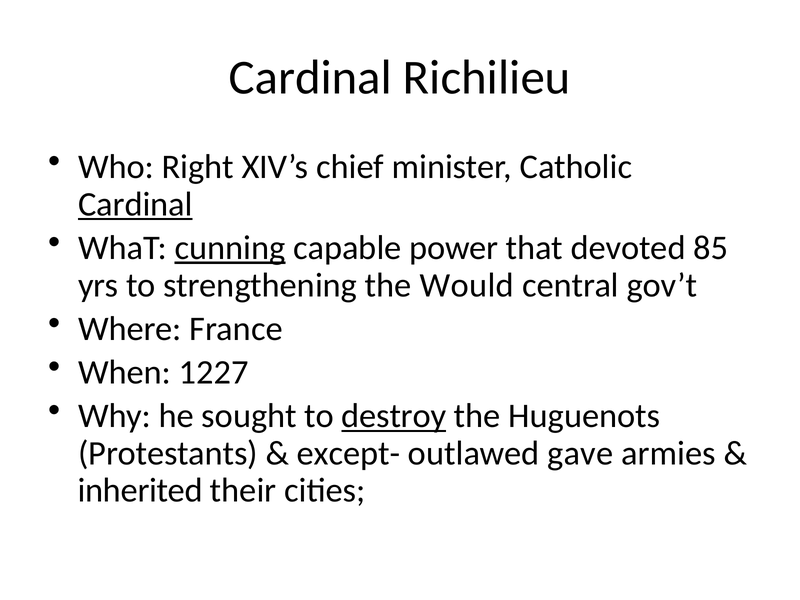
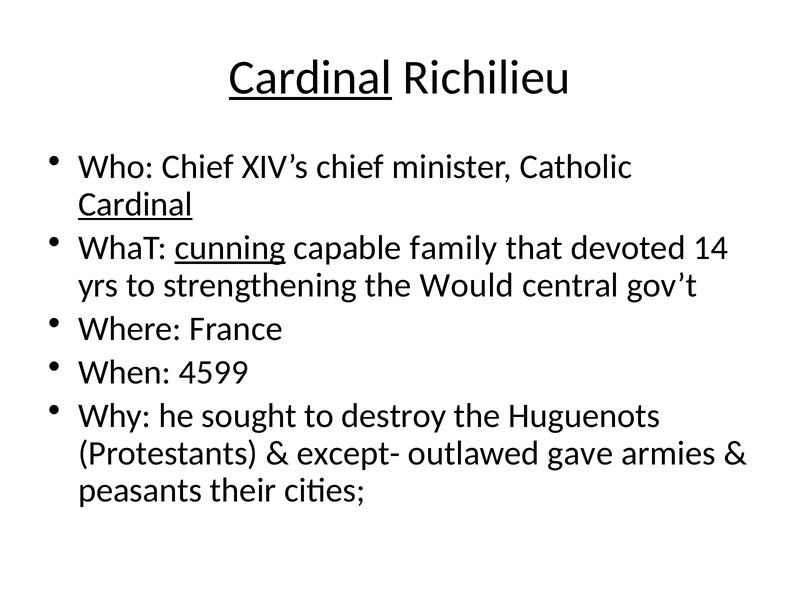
Cardinal at (310, 77) underline: none -> present
Who Right: Right -> Chief
power: power -> family
85: 85 -> 14
1227: 1227 -> 4599
destroy underline: present -> none
inherited: inherited -> peasants
